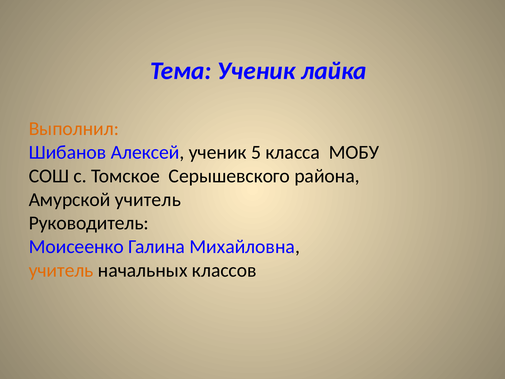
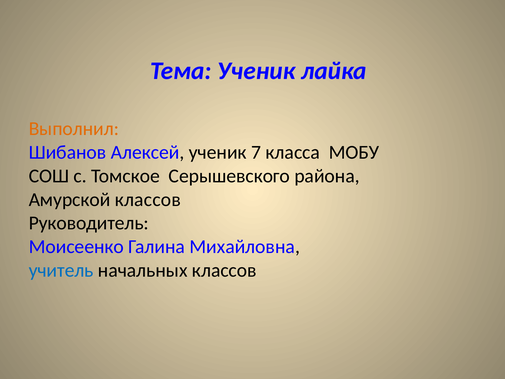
5: 5 -> 7
Амурской учитель: учитель -> классов
учитель at (61, 270) colour: orange -> blue
